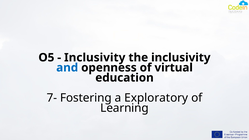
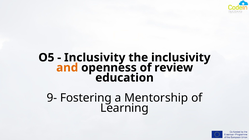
and colour: blue -> orange
virtual: virtual -> review
7-: 7- -> 9-
Exploratory: Exploratory -> Mentorship
